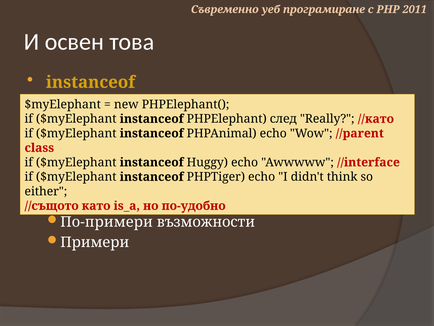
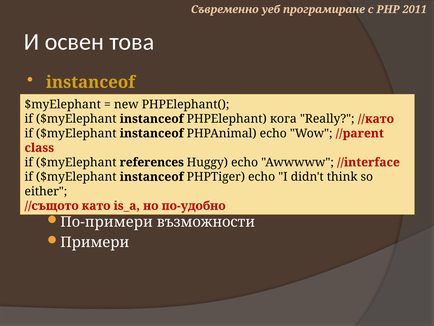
след: след -> кога
instanceof at (152, 162): instanceof -> references
